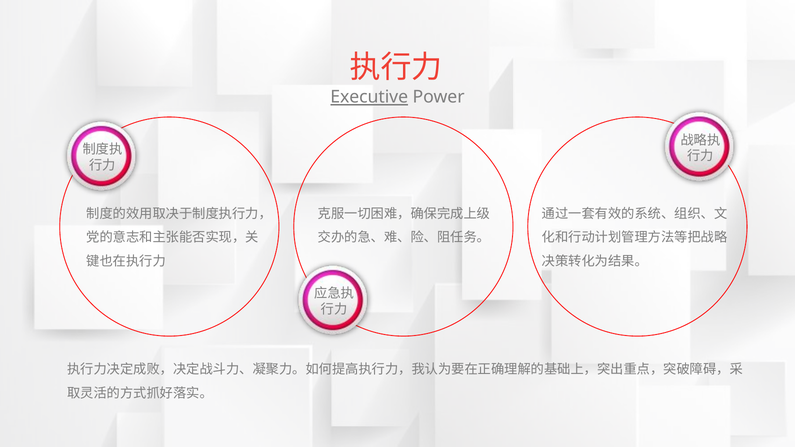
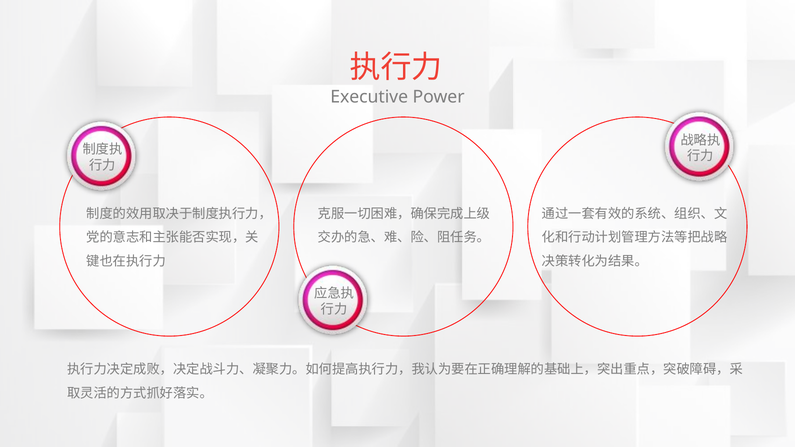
Executive underline: present -> none
